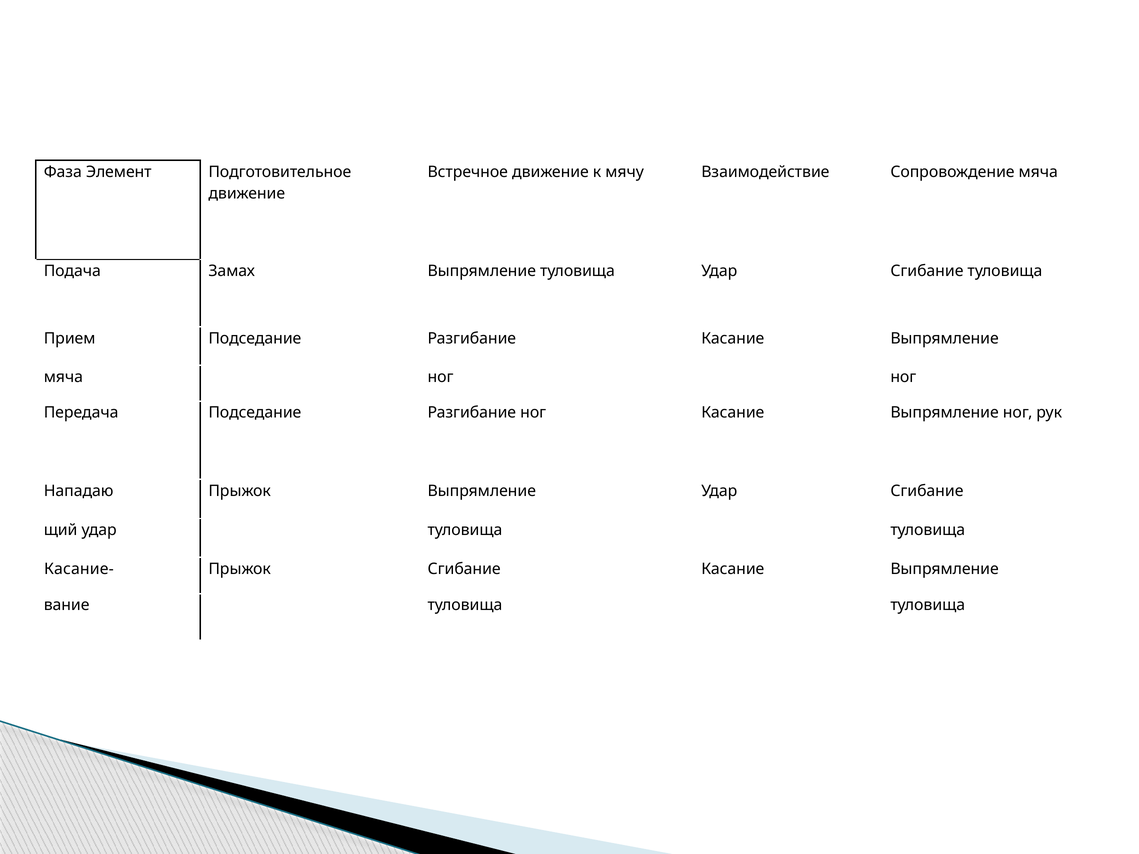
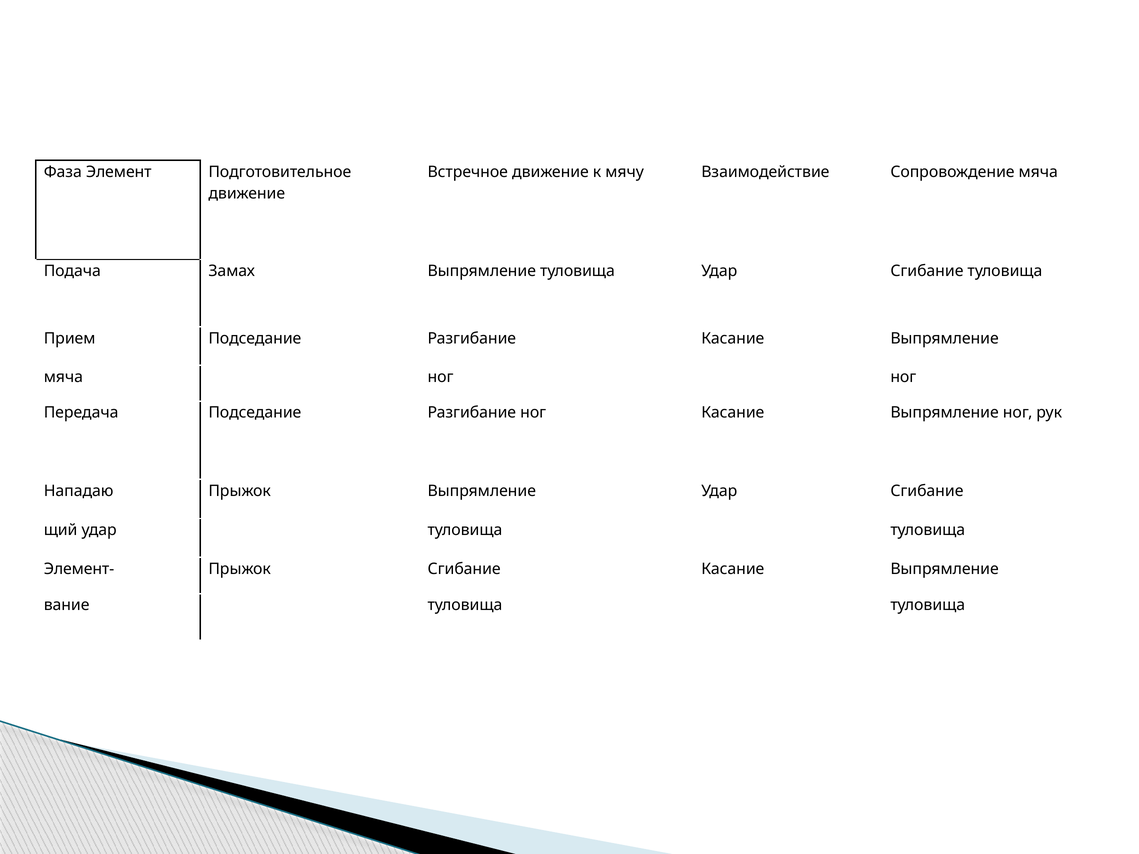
Касание-: Касание- -> Элемент-
